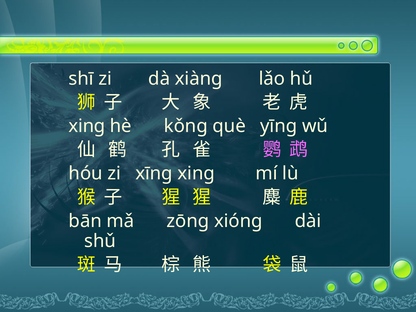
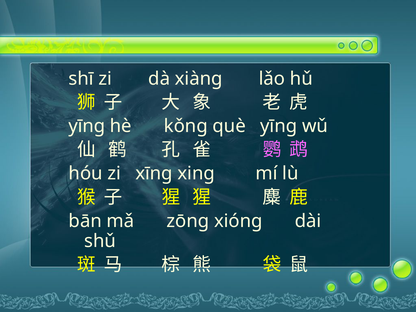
xinɡ at (87, 126): xinɡ -> yīnɡ
